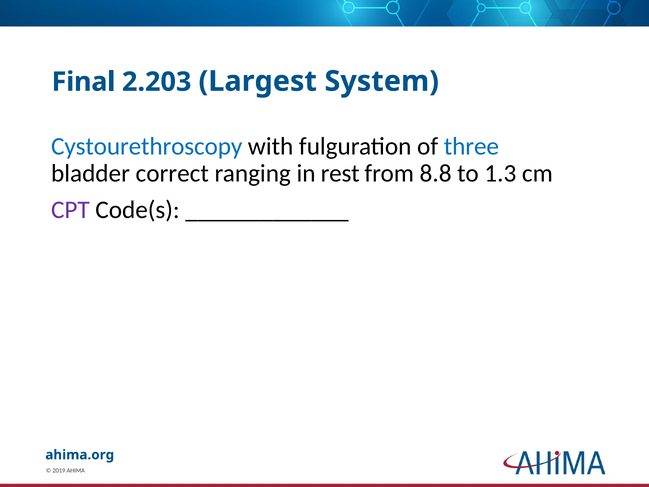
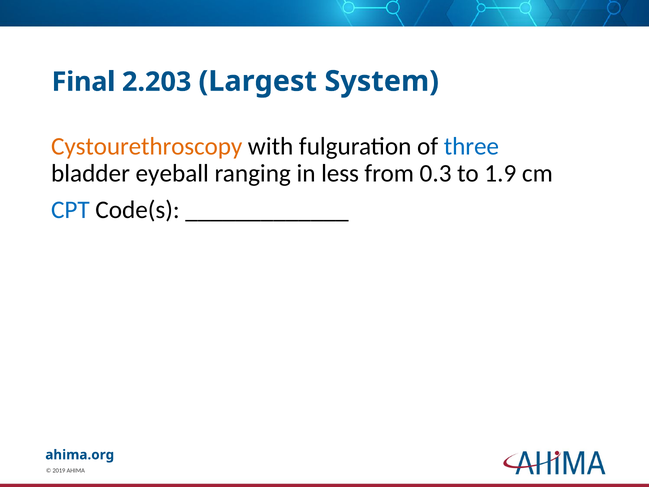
Cystourethroscopy colour: blue -> orange
correct: correct -> eyeball
rest: rest -> less
8.8: 8.8 -> 0.3
1.3: 1.3 -> 1.9
CPT colour: purple -> blue
